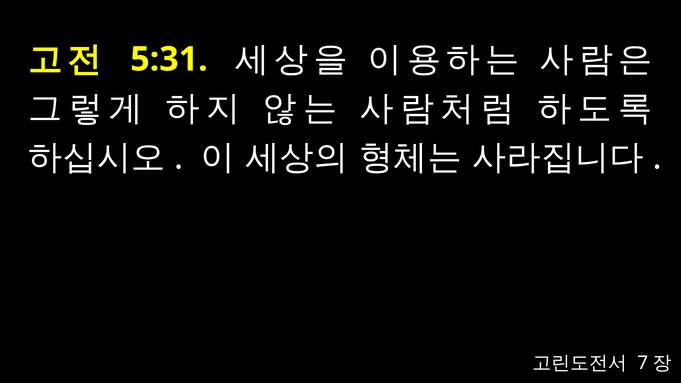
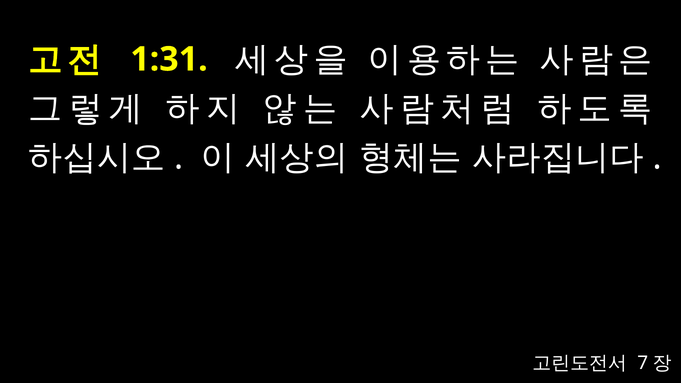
5:31: 5:31 -> 1:31
